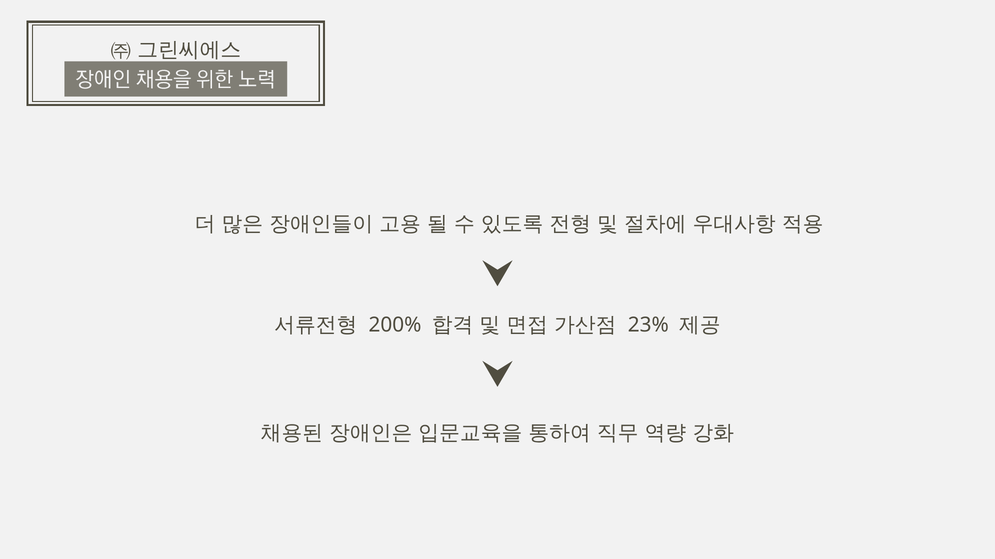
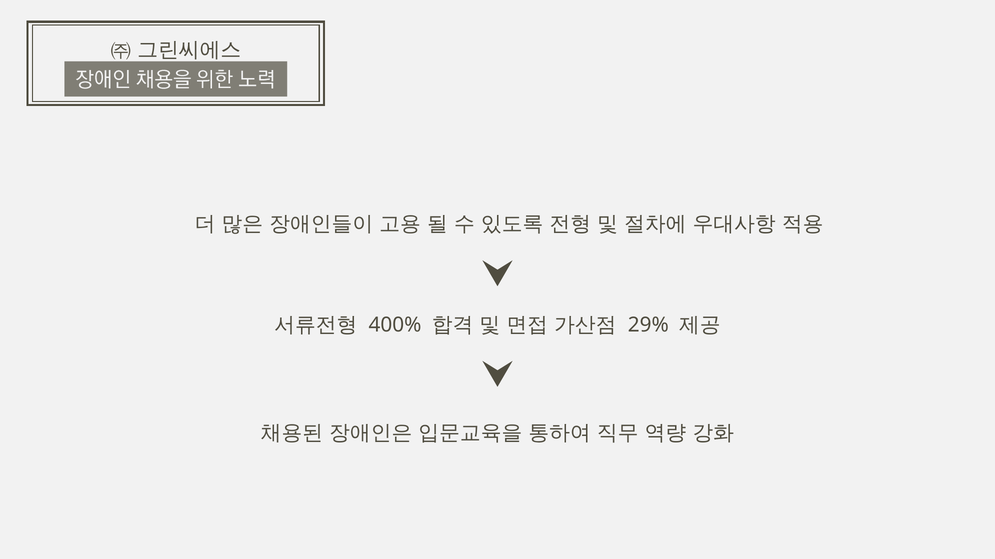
200%: 200% -> 400%
23%: 23% -> 29%
